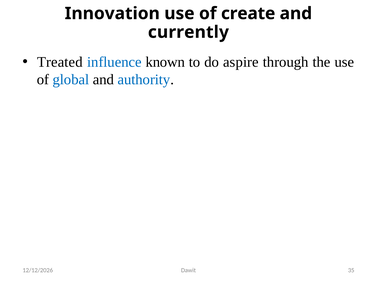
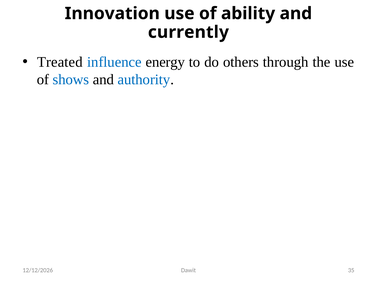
create: create -> ability
known: known -> energy
aspire: aspire -> others
global: global -> shows
